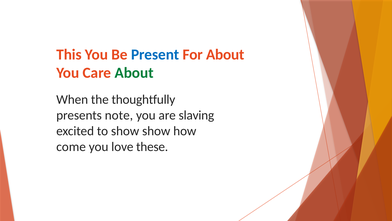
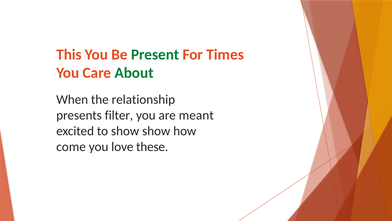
Present colour: blue -> green
For About: About -> Times
thoughtfully: thoughtfully -> relationship
note: note -> filter
slaving: slaving -> meant
